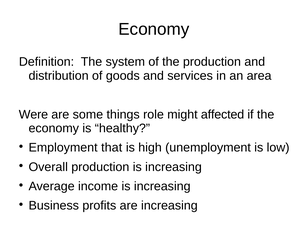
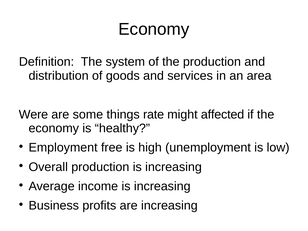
role: role -> rate
that: that -> free
